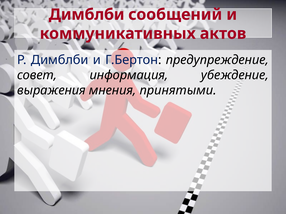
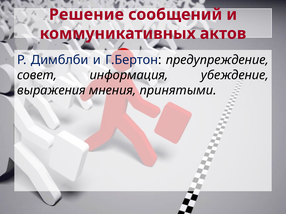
Димблби at (87, 15): Димблби -> Решение
